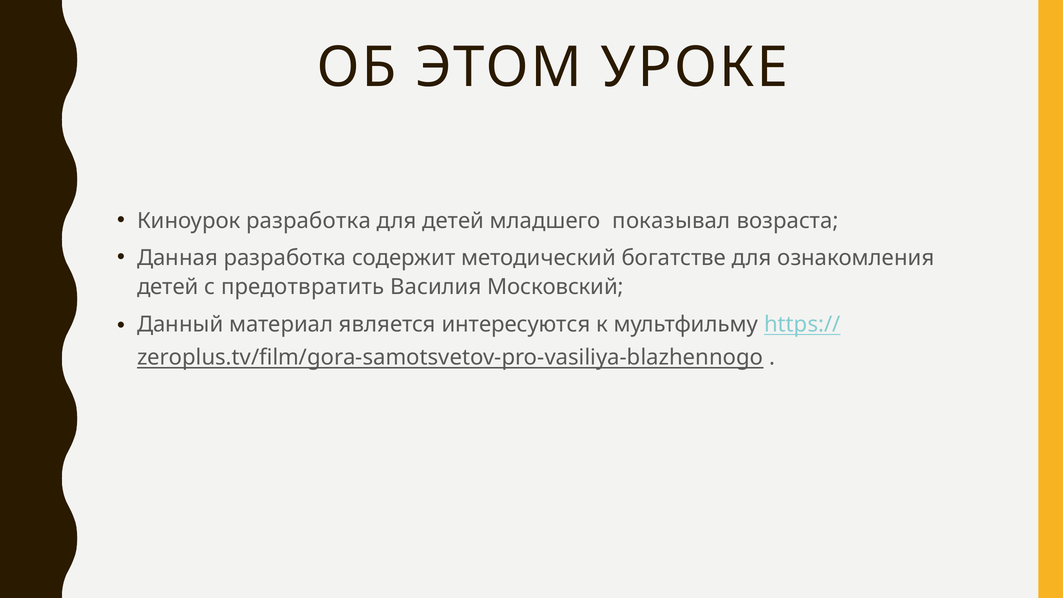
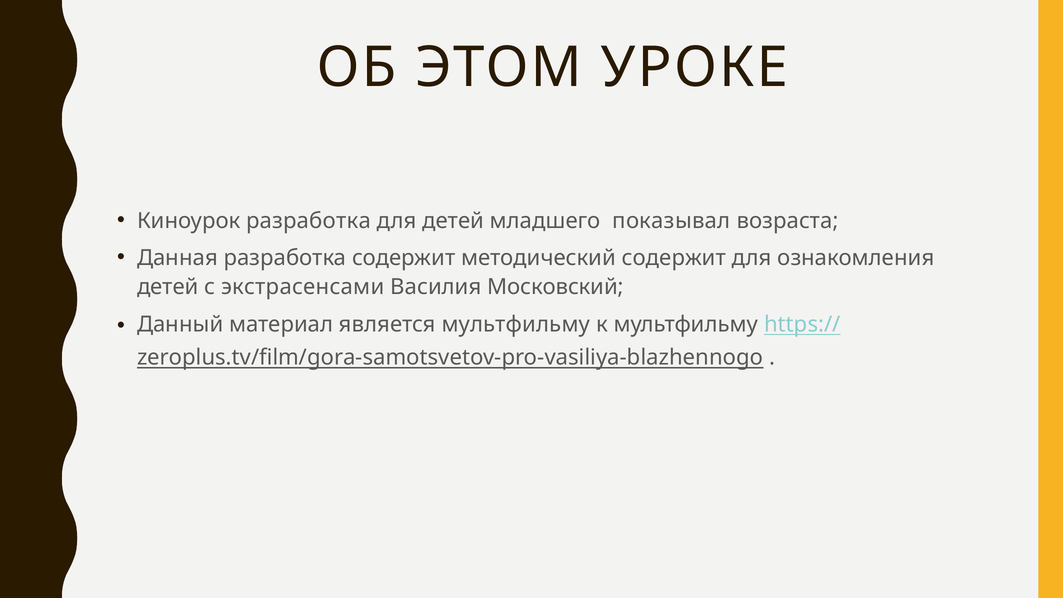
методический богатстве: богатстве -> содержит
предотвратить: предотвратить -> экстрасенсами
является интересуются: интересуются -> мультфильму
